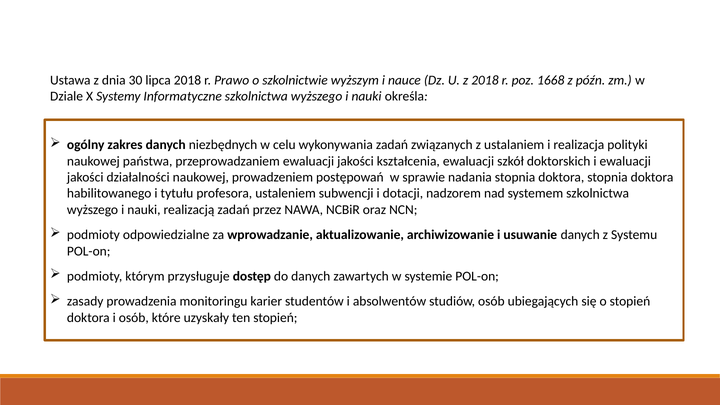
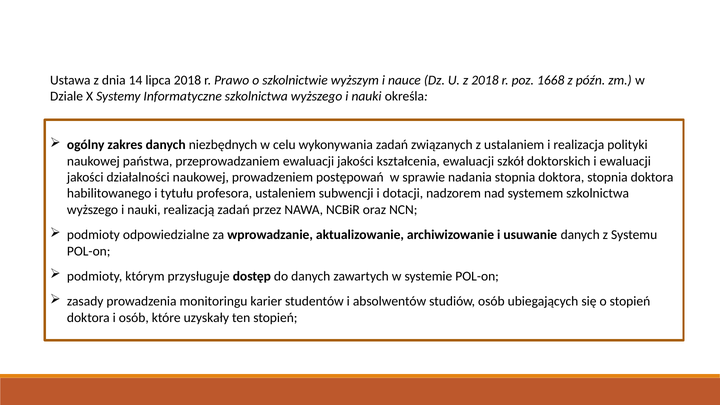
30: 30 -> 14
